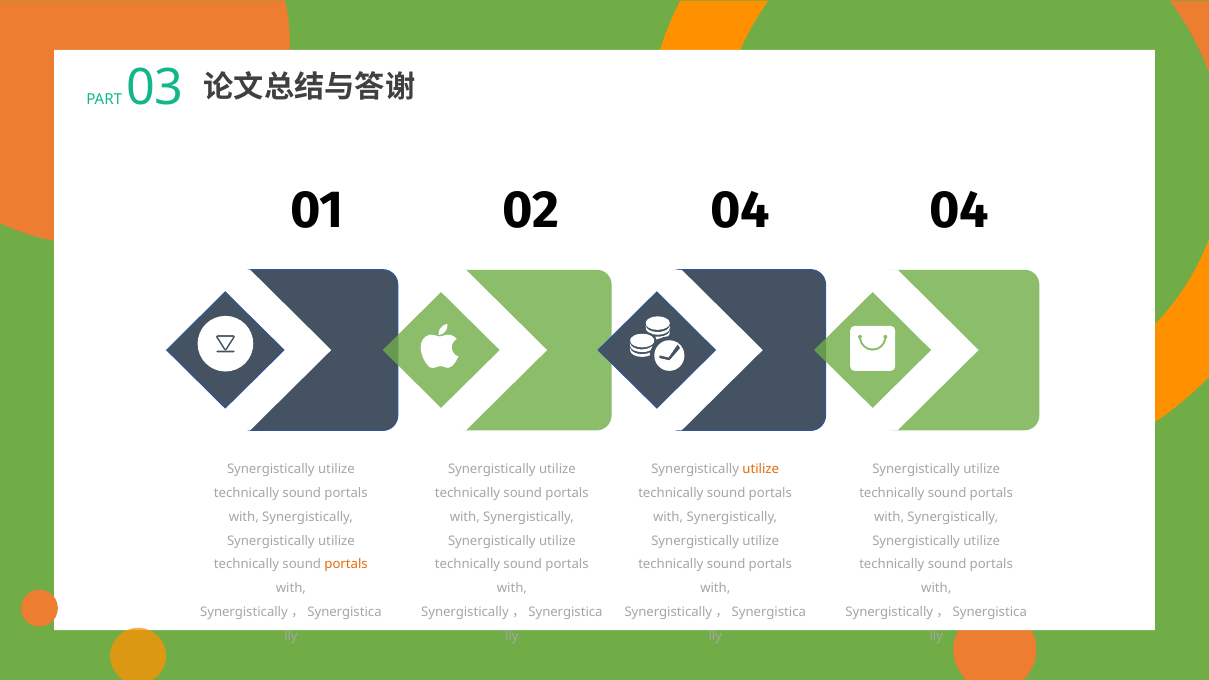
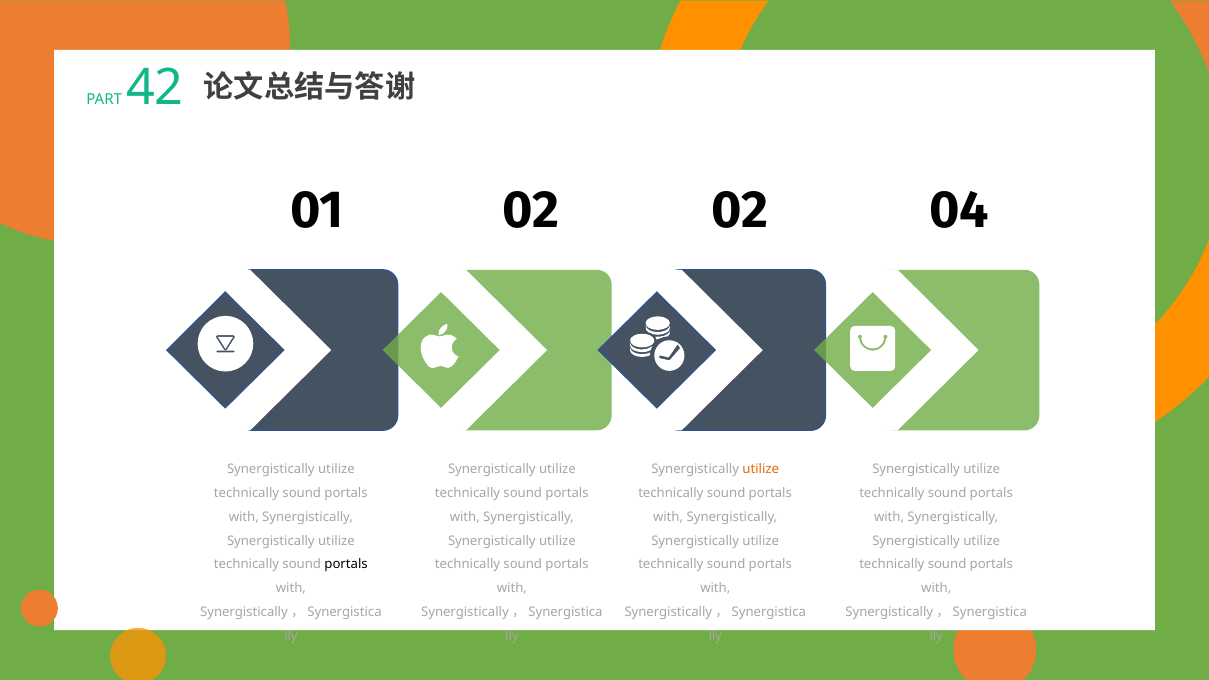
03: 03 -> 42
02 04: 04 -> 02
portals at (346, 565) colour: orange -> black
